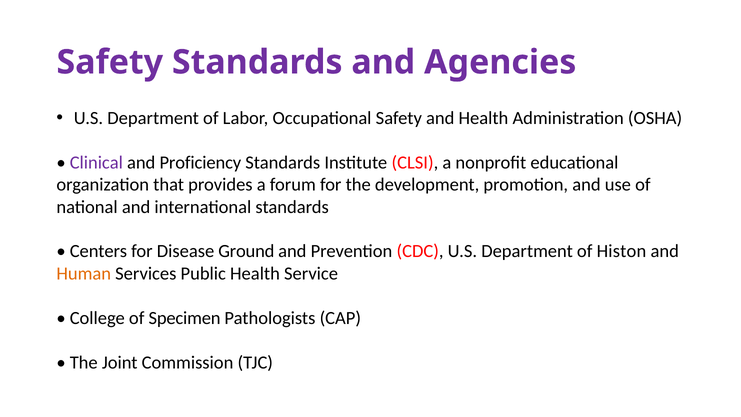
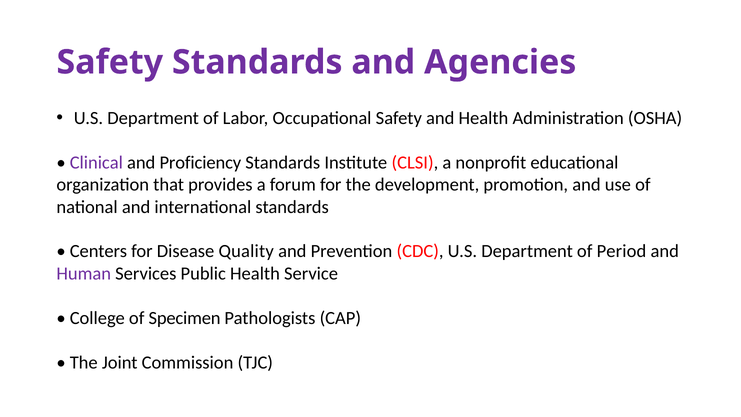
Ground: Ground -> Quality
Histon: Histon -> Period
Human colour: orange -> purple
